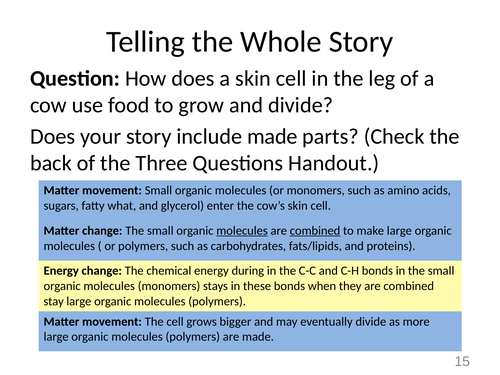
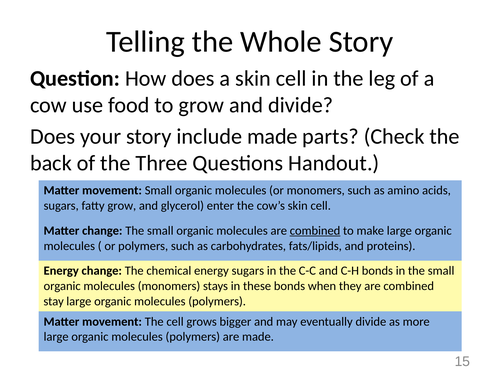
fatty what: what -> grow
molecules at (242, 231) underline: present -> none
energy during: during -> sugars
